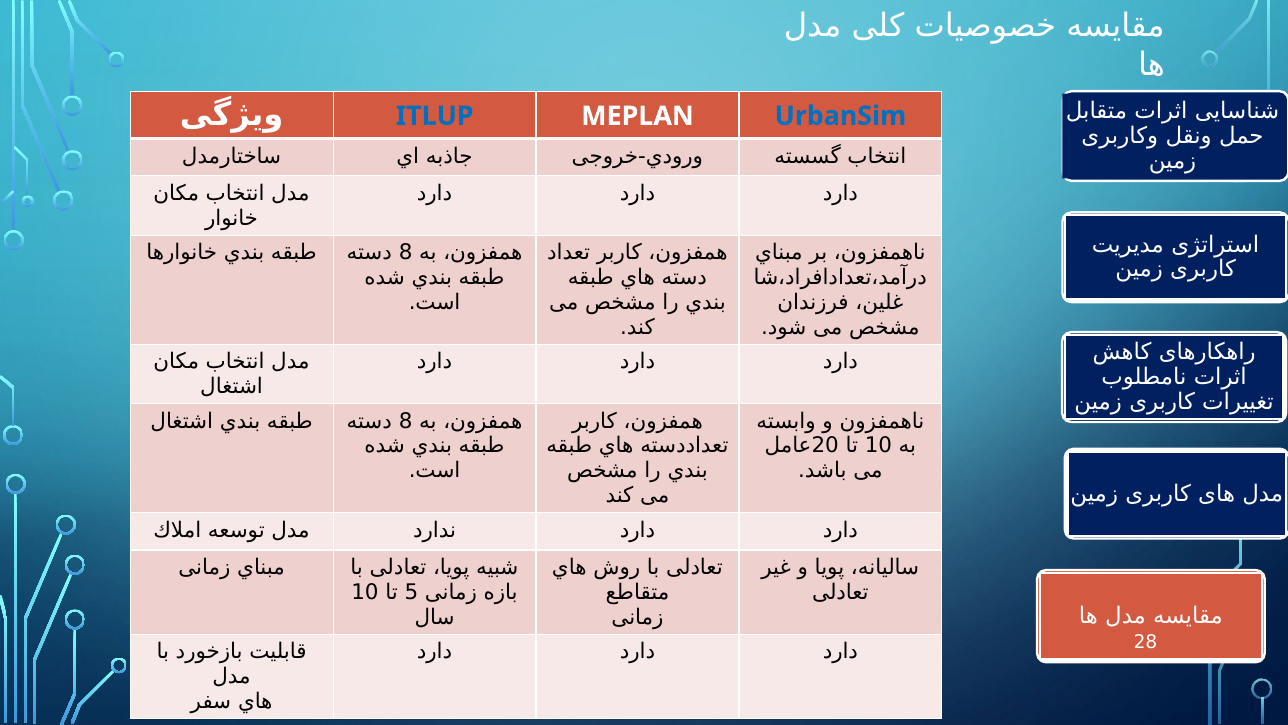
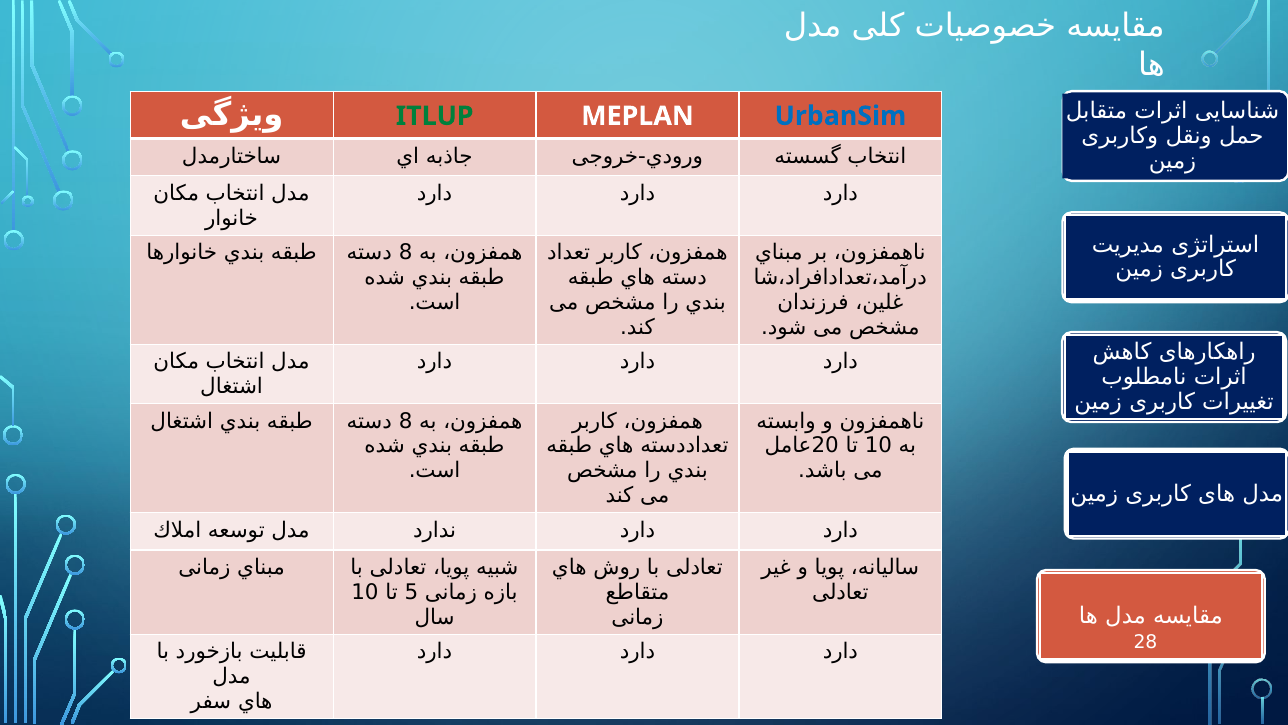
ITLUP colour: blue -> green
